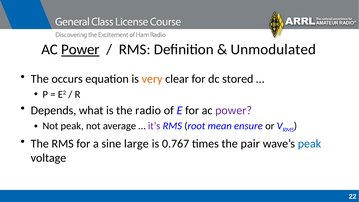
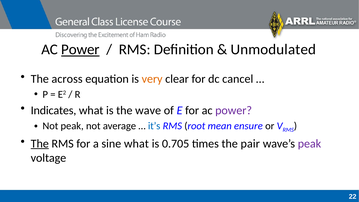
occurs: occurs -> across
stored: stored -> cancel
Depends: Depends -> Indicates
radio: radio -> wave
it’s colour: purple -> blue
The at (40, 144) underline: none -> present
sine large: large -> what
0.767: 0.767 -> 0.705
peak at (309, 144) colour: blue -> purple
